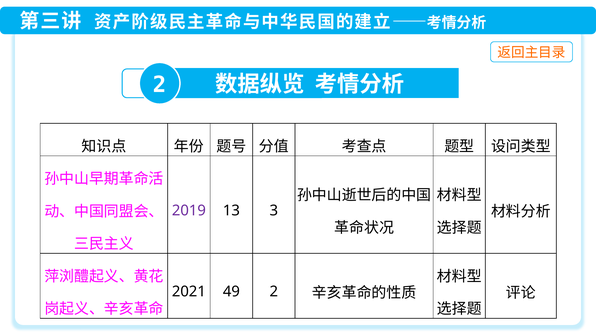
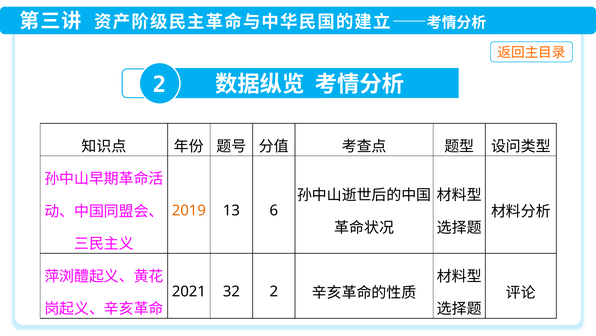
2019 colour: purple -> orange
3: 3 -> 6
49: 49 -> 32
